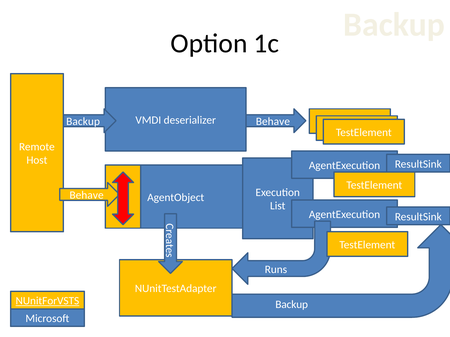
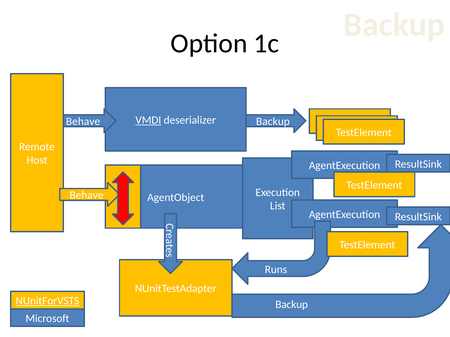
VMDI underline: none -> present
deserializer Behave: Behave -> Backup
Backup at (83, 122): Backup -> Behave
